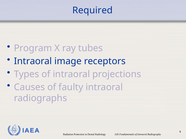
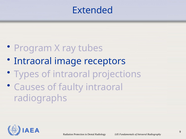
Required: Required -> Extended
